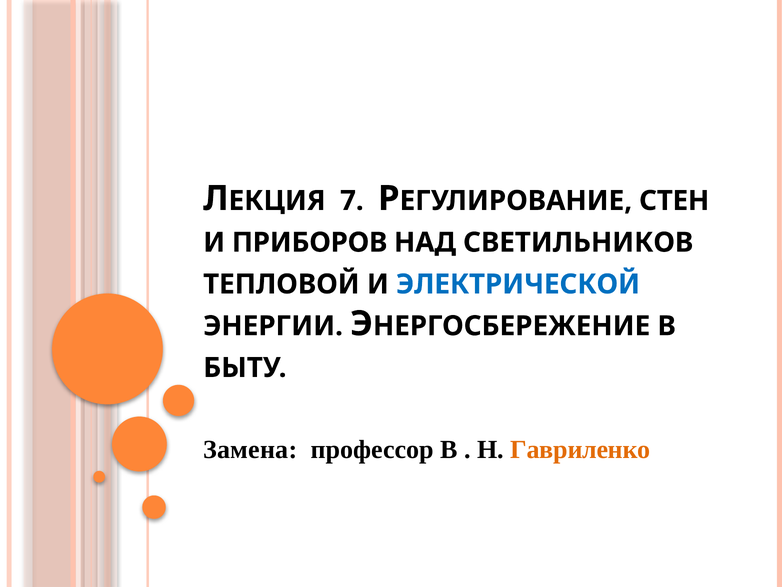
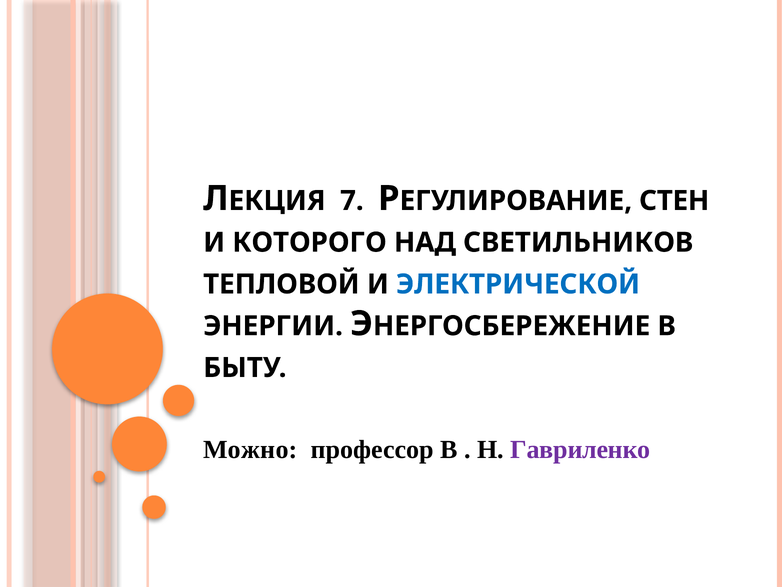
ПРИБОРОВ: ПРИБОРОВ -> КОТОРОГО
Замена: Замена -> Можно
Гавриленко colour: orange -> purple
